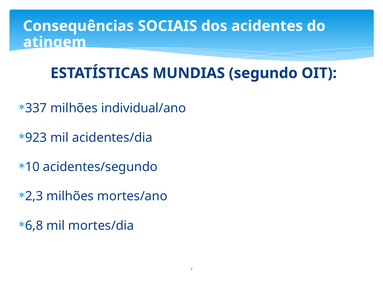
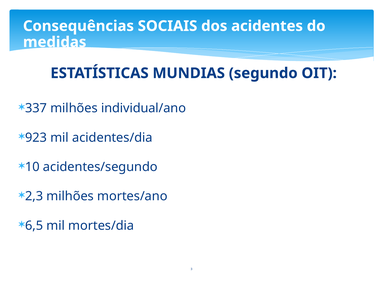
atingem: atingem -> medidas
6,8: 6,8 -> 6,5
